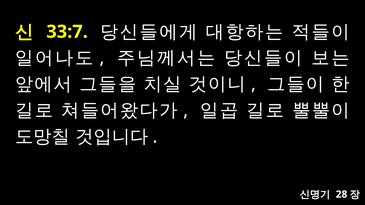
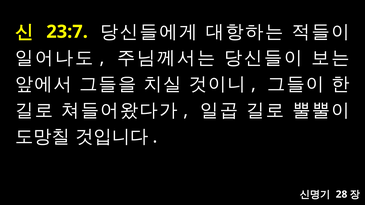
33:7: 33:7 -> 23:7
